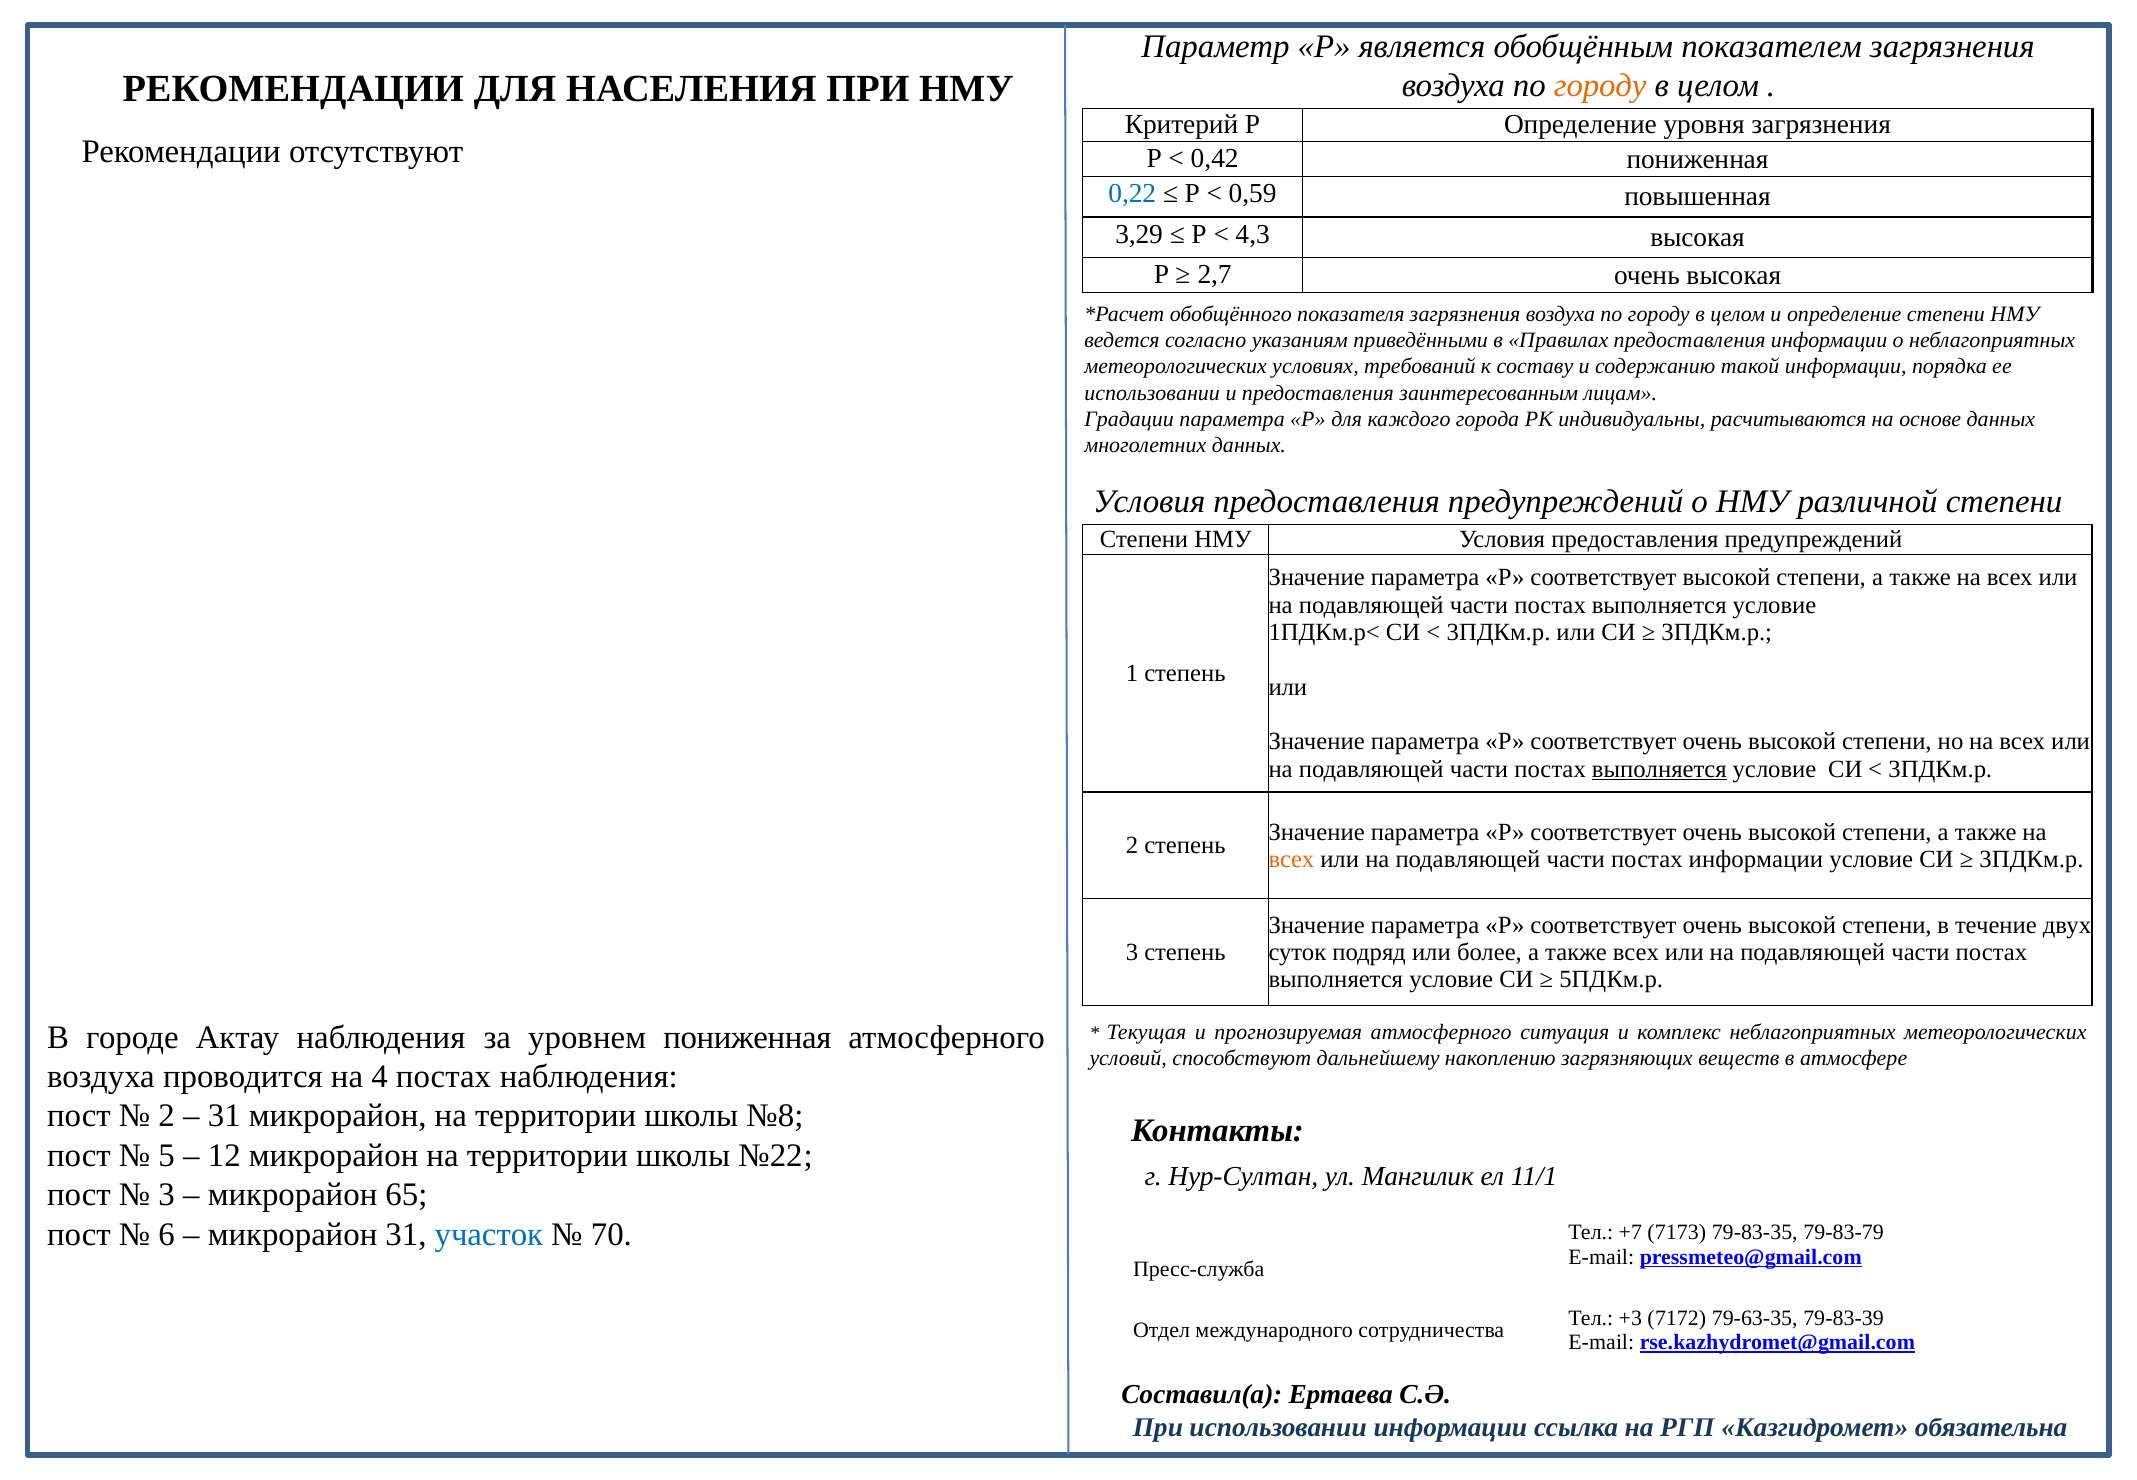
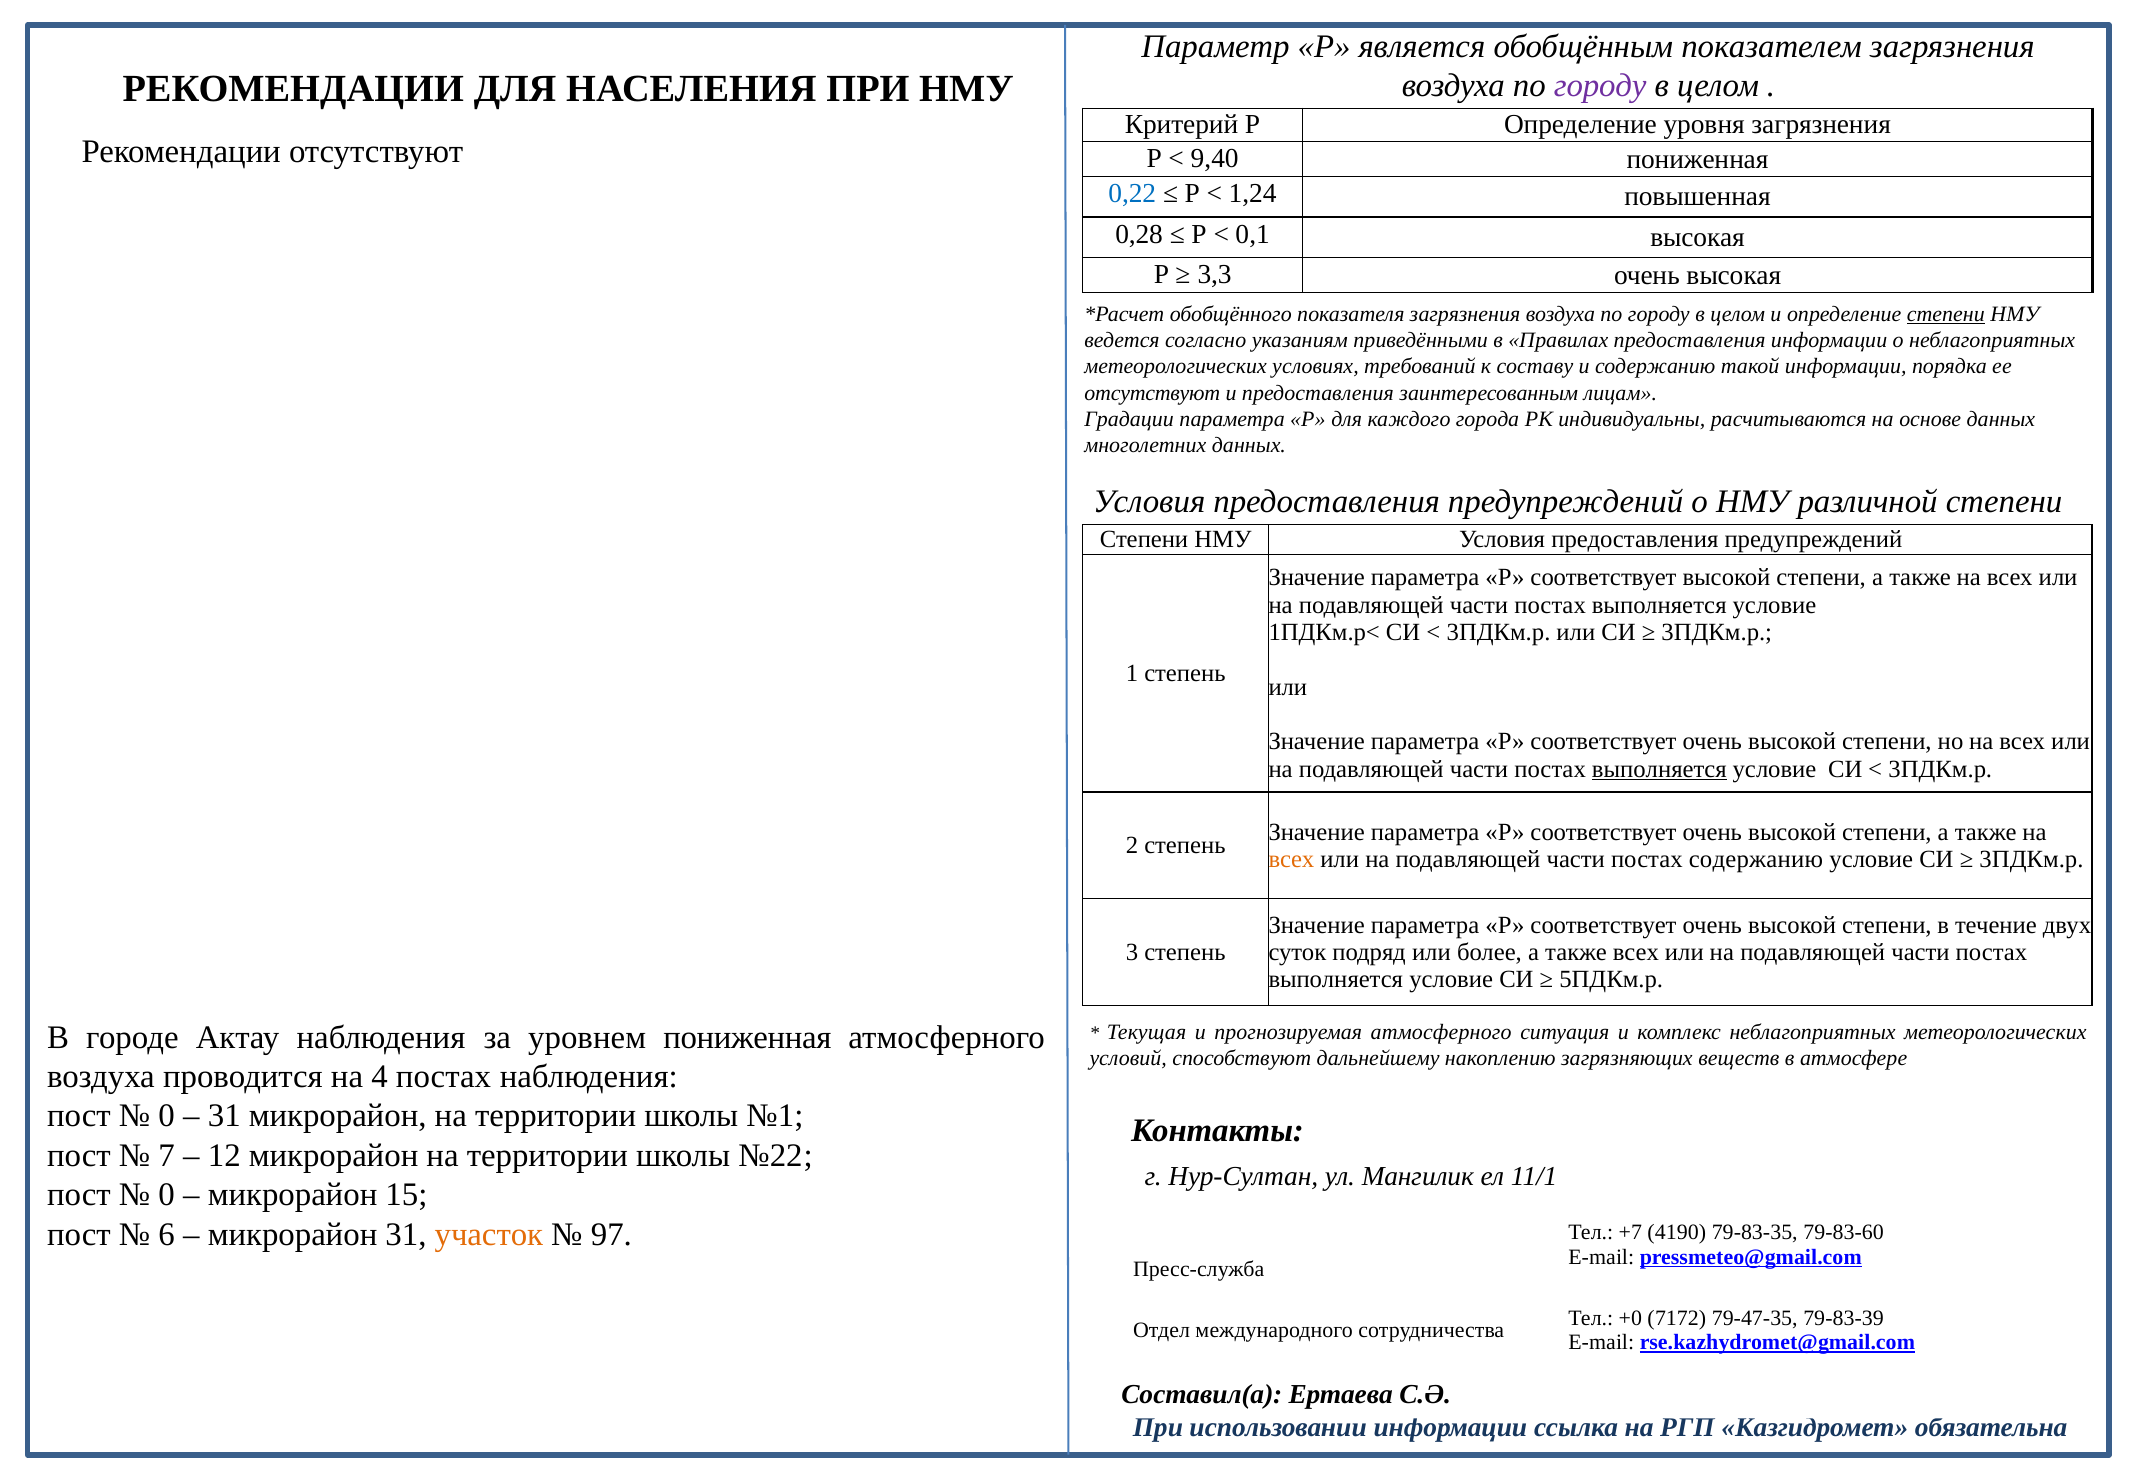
городу at (1600, 86) colour: orange -> purple
0,42: 0,42 -> 9,40
0,59: 0,59 -> 1,24
3,29: 3,29 -> 0,28
4,3: 4,3 -> 0,1
2,7: 2,7 -> 3,3
степени at (1946, 314) underline: none -> present
использовании at (1152, 393): использовании -> отсутствуют
постах информации: информации -> содержанию
2 at (167, 1116): 2 -> 0
№8: №8 -> №1
5: 5 -> 7
3 at (167, 1195): 3 -> 0
65: 65 -> 15
участок colour: blue -> orange
70: 70 -> 97
7173: 7173 -> 4190
79-83-79: 79-83-79 -> 79-83-60
+3: +3 -> +0
79-63-35: 79-63-35 -> 79-47-35
